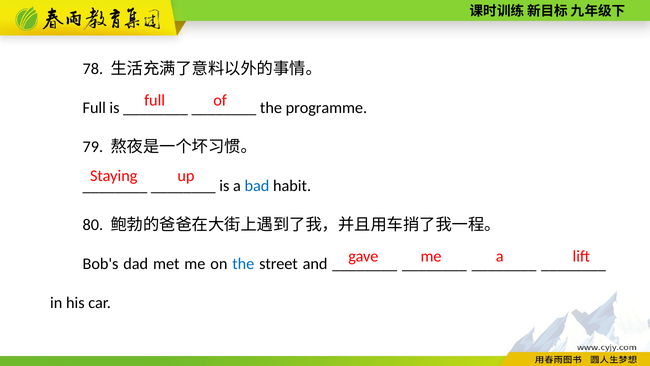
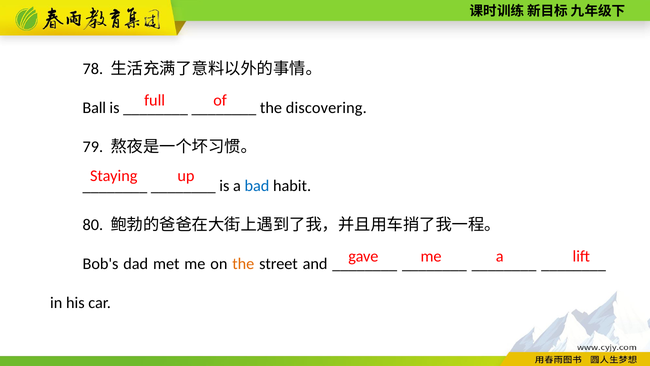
Full at (94, 108): Full -> Ball
programme: programme -> discovering
the at (243, 264) colour: blue -> orange
